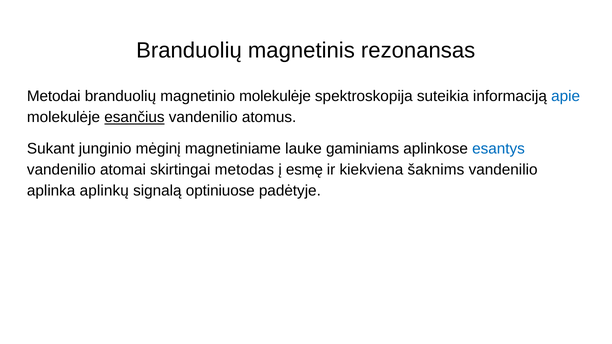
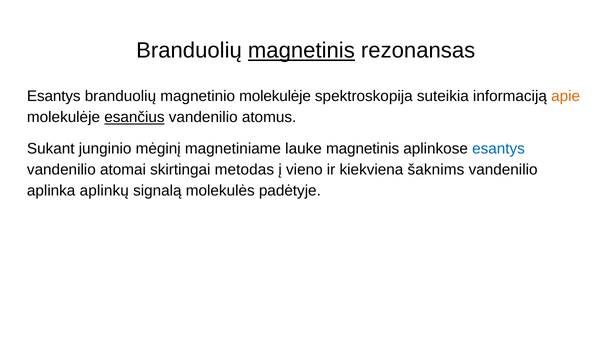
magnetinis at (301, 51) underline: none -> present
Metodai at (54, 96): Metodai -> Esantys
apie colour: blue -> orange
lauke gaminiams: gaminiams -> magnetinis
esmę: esmę -> vieno
optiniuose: optiniuose -> molekulės
